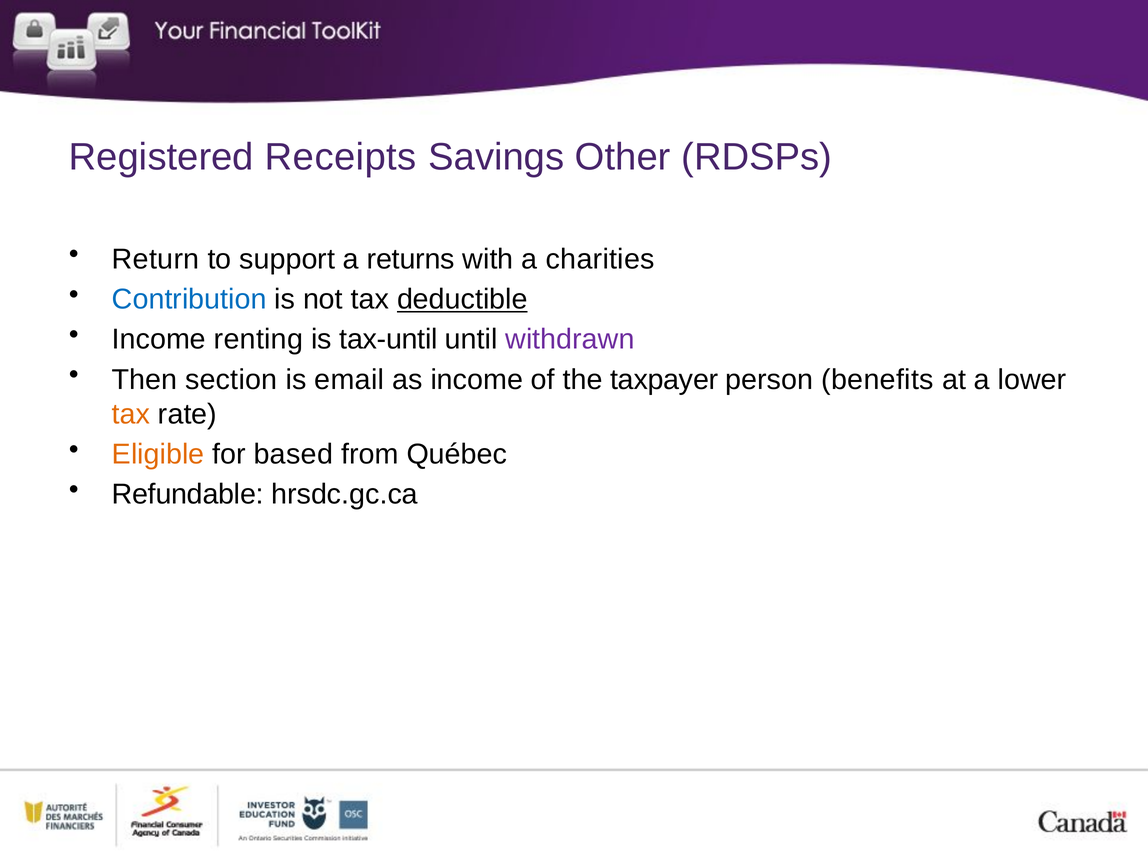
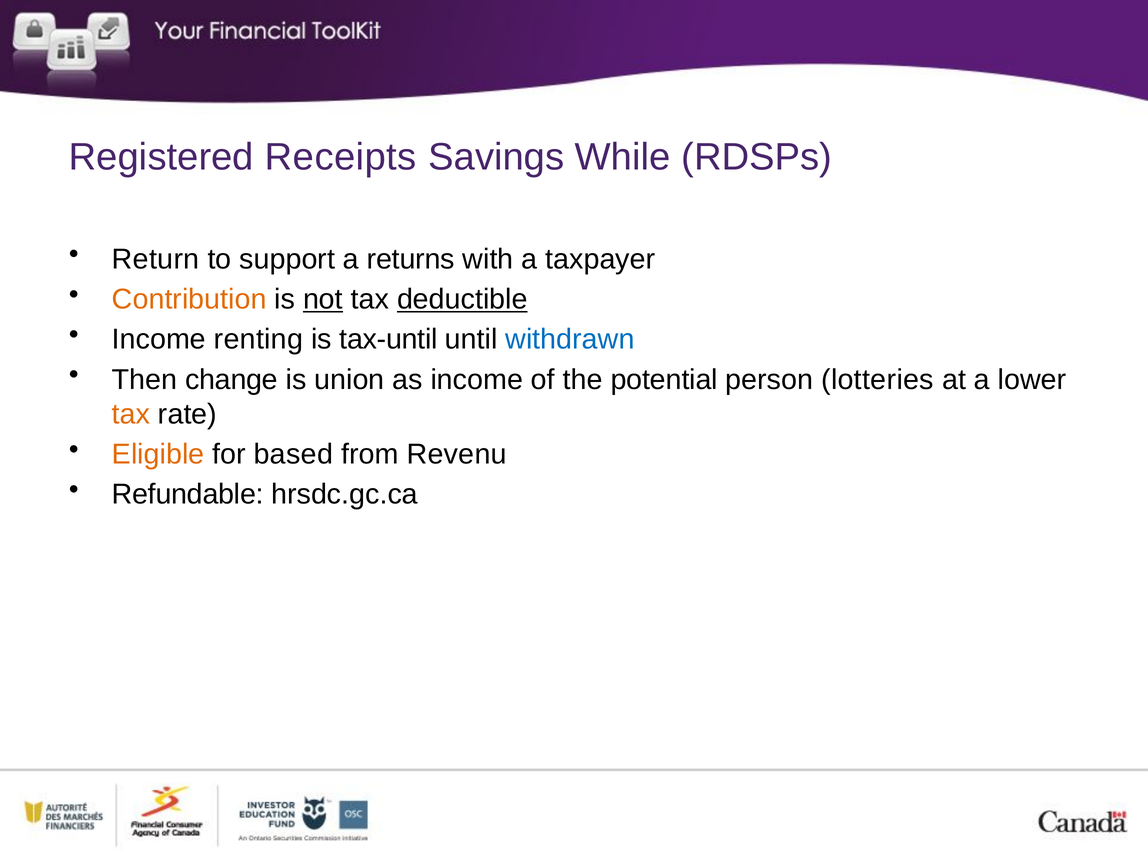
Other: Other -> While
charities: charities -> taxpayer
Contribution colour: blue -> orange
not underline: none -> present
withdrawn colour: purple -> blue
section: section -> change
email: email -> union
taxpayer: taxpayer -> potential
benefits: benefits -> lotteries
Québec: Québec -> Revenu
